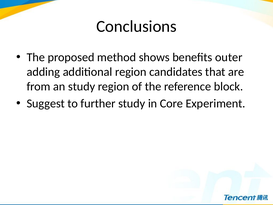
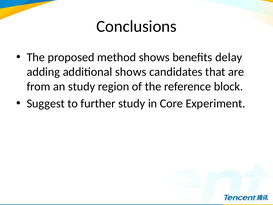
outer: outer -> delay
additional region: region -> shows
